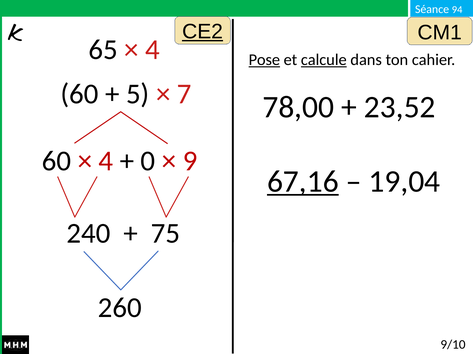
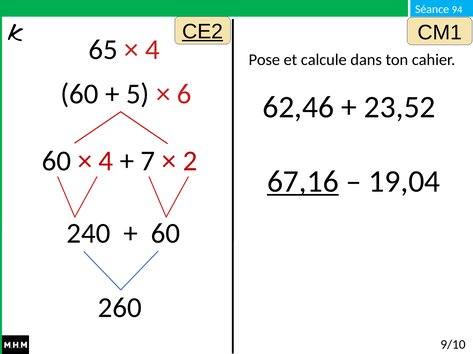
Pose underline: present -> none
calcule underline: present -> none
7: 7 -> 6
78,00: 78,00 -> 62,46
0: 0 -> 7
9: 9 -> 2
75 at (166, 234): 75 -> 60
